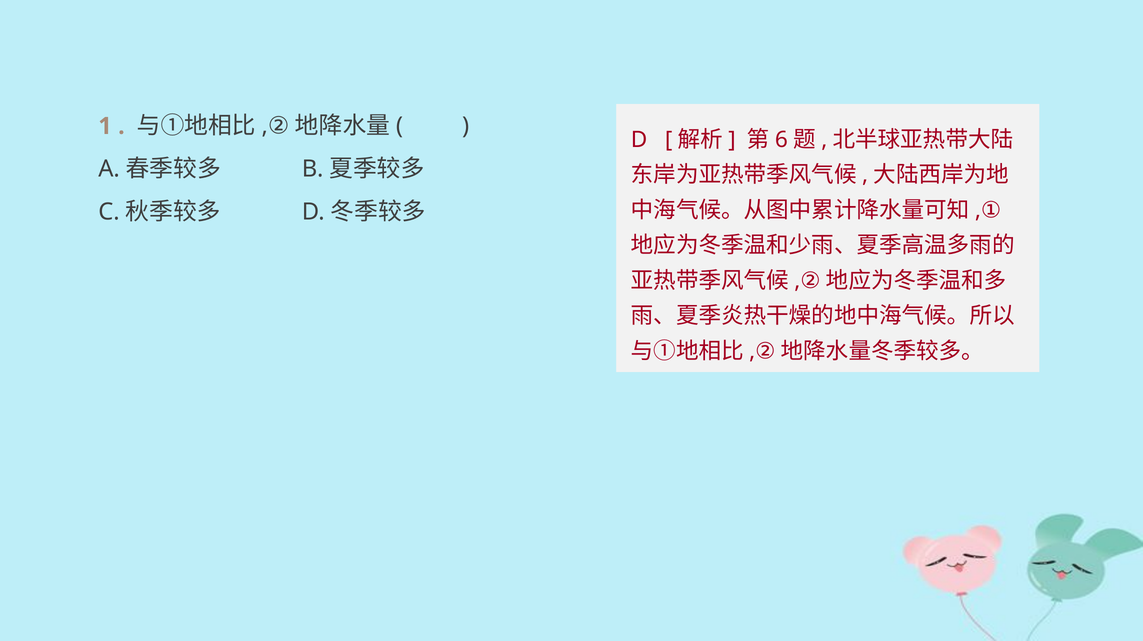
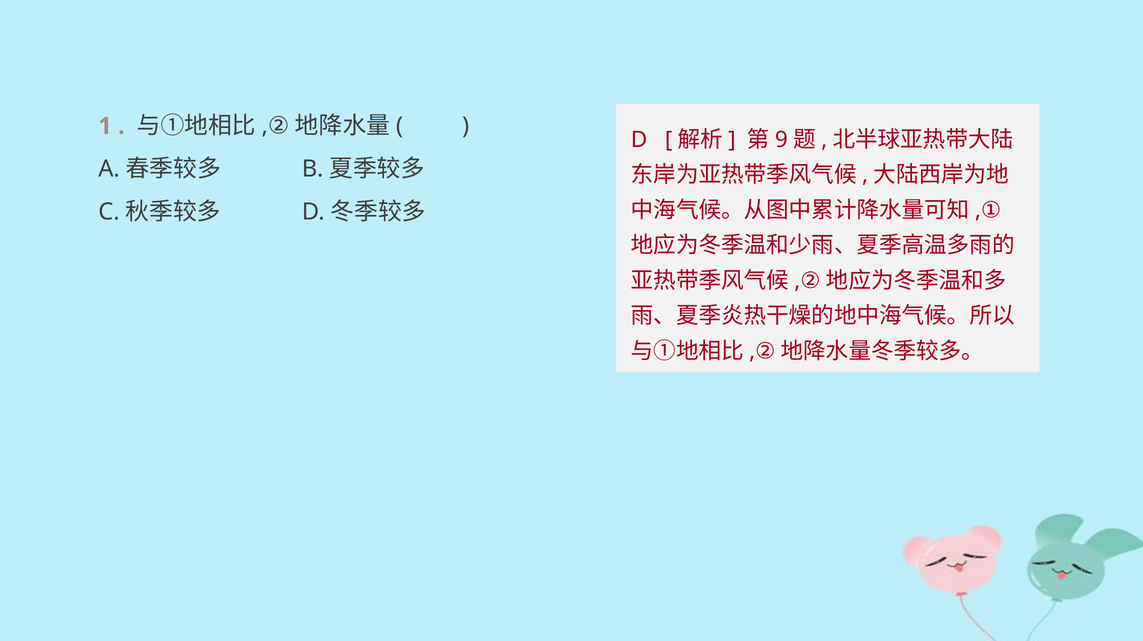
6: 6 -> 9
